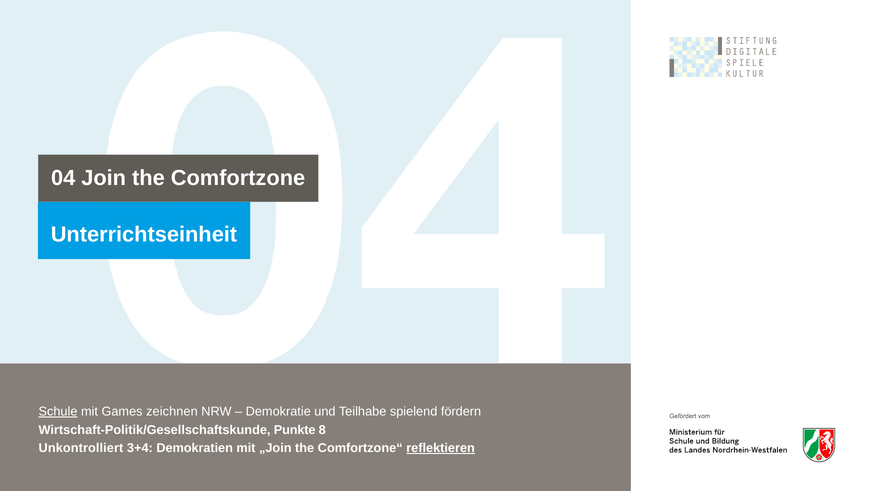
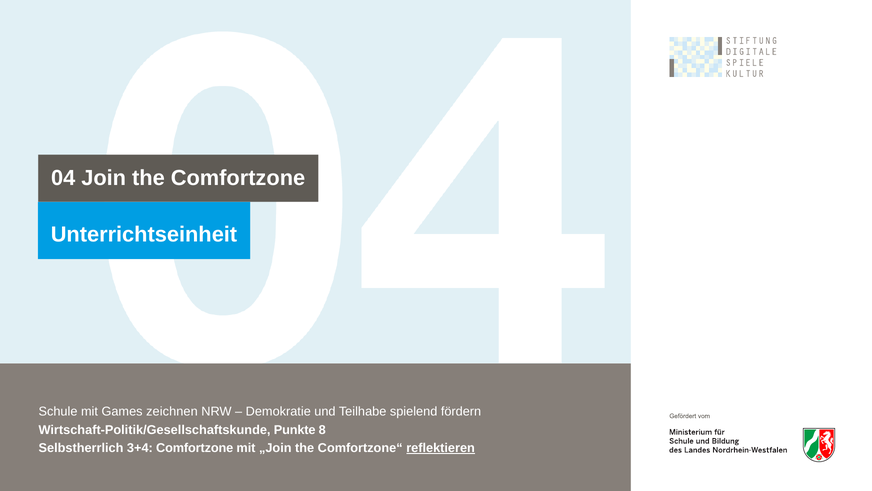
Schule underline: present -> none
Unkontrolliert: Unkontrolliert -> Selbstherrlich
3+4 Demokratien: Demokratien -> Comfortzone
